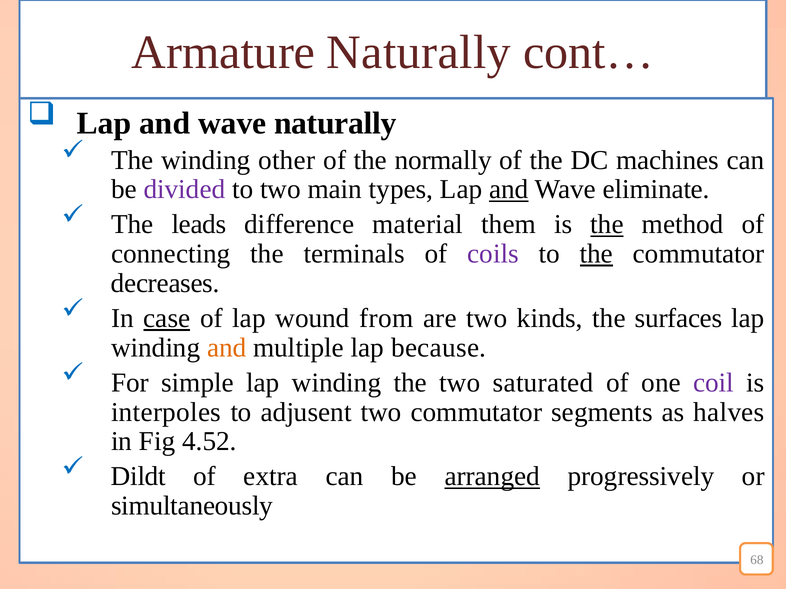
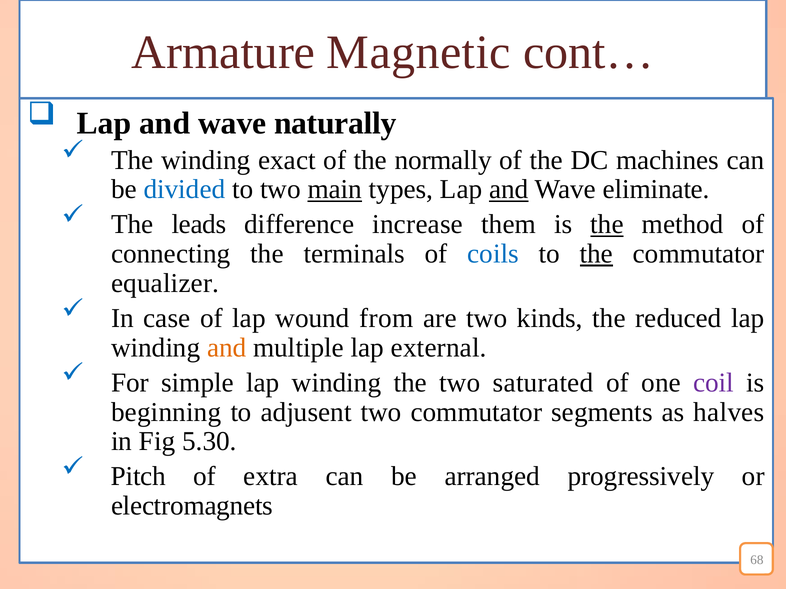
Armature Naturally: Naturally -> Magnetic
other: other -> exact
divided colour: purple -> blue
main underline: none -> present
material: material -> increase
coils colour: purple -> blue
decreases: decreases -> equalizer
case underline: present -> none
surfaces: surfaces -> reduced
because: because -> external
interpoles: interpoles -> beginning
4.52: 4.52 -> 5.30
Dildt: Dildt -> Pitch
arranged underline: present -> none
simultaneously: simultaneously -> electromagnets
